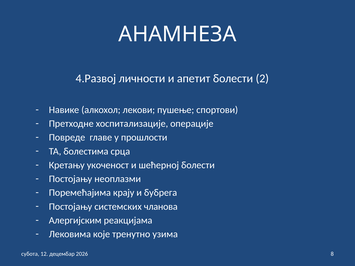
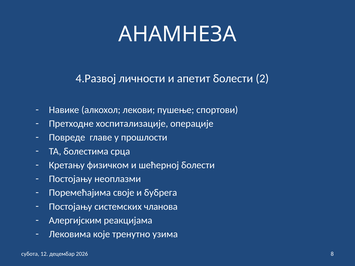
укоченост: укоченост -> физичком
крају: крају -> своје
